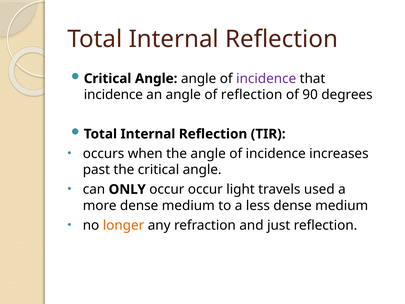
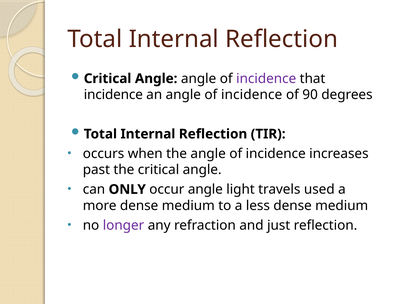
an angle of reflection: reflection -> incidence
occur occur: occur -> angle
longer colour: orange -> purple
